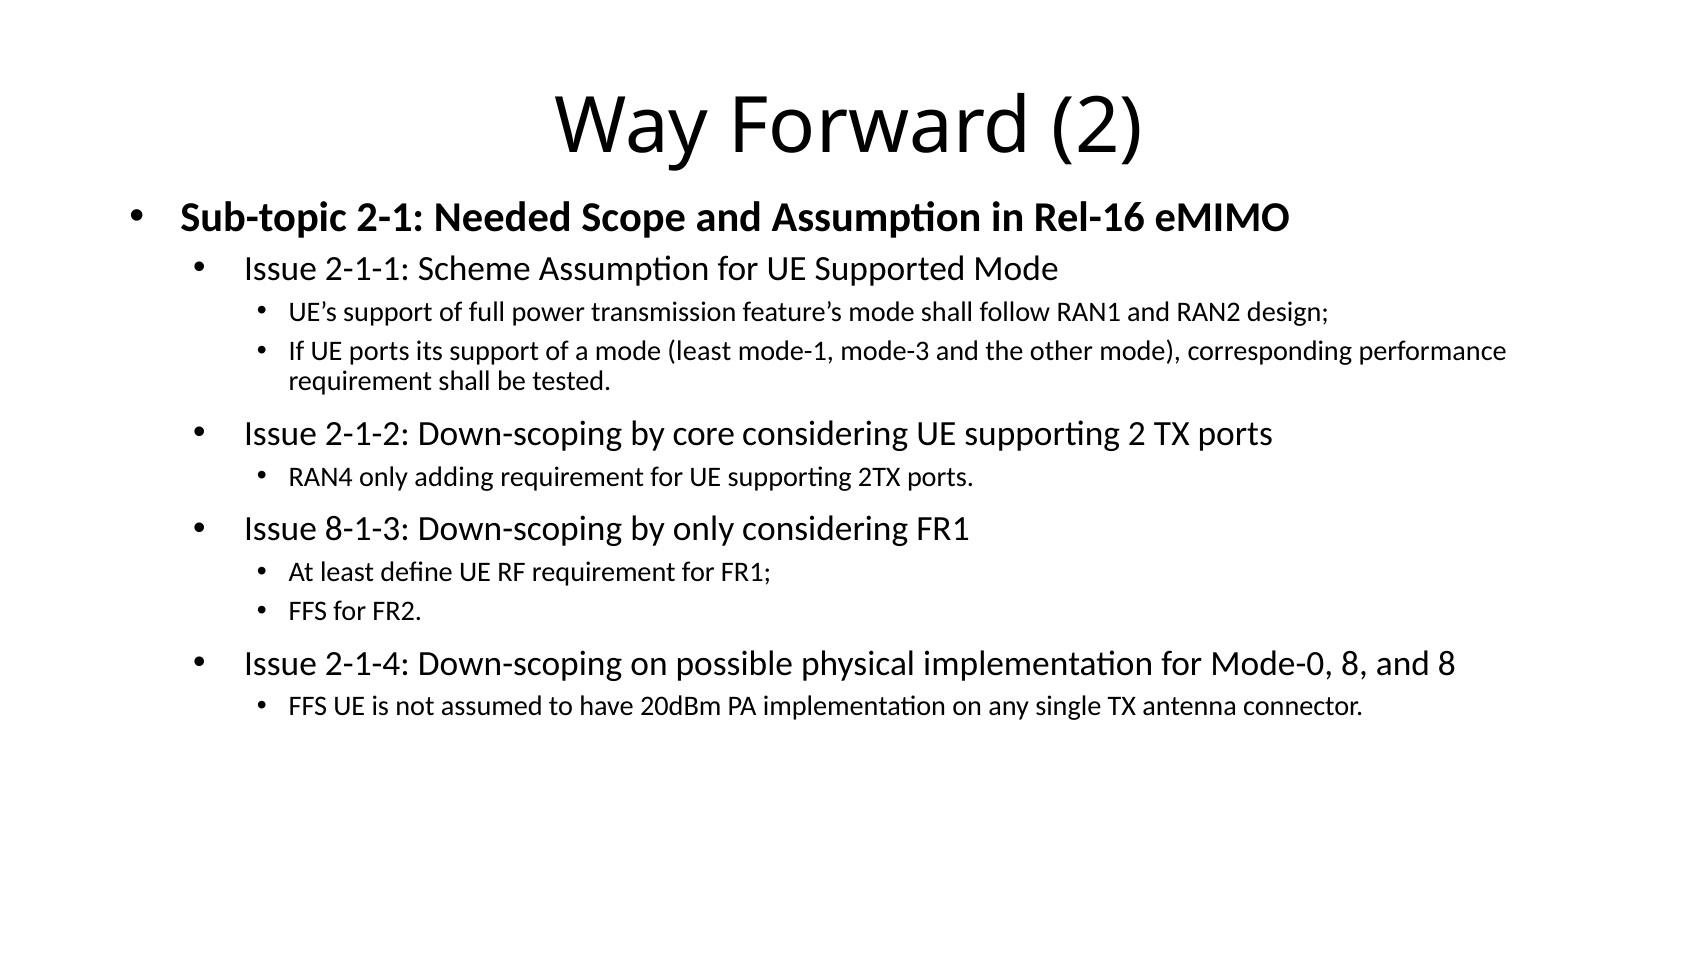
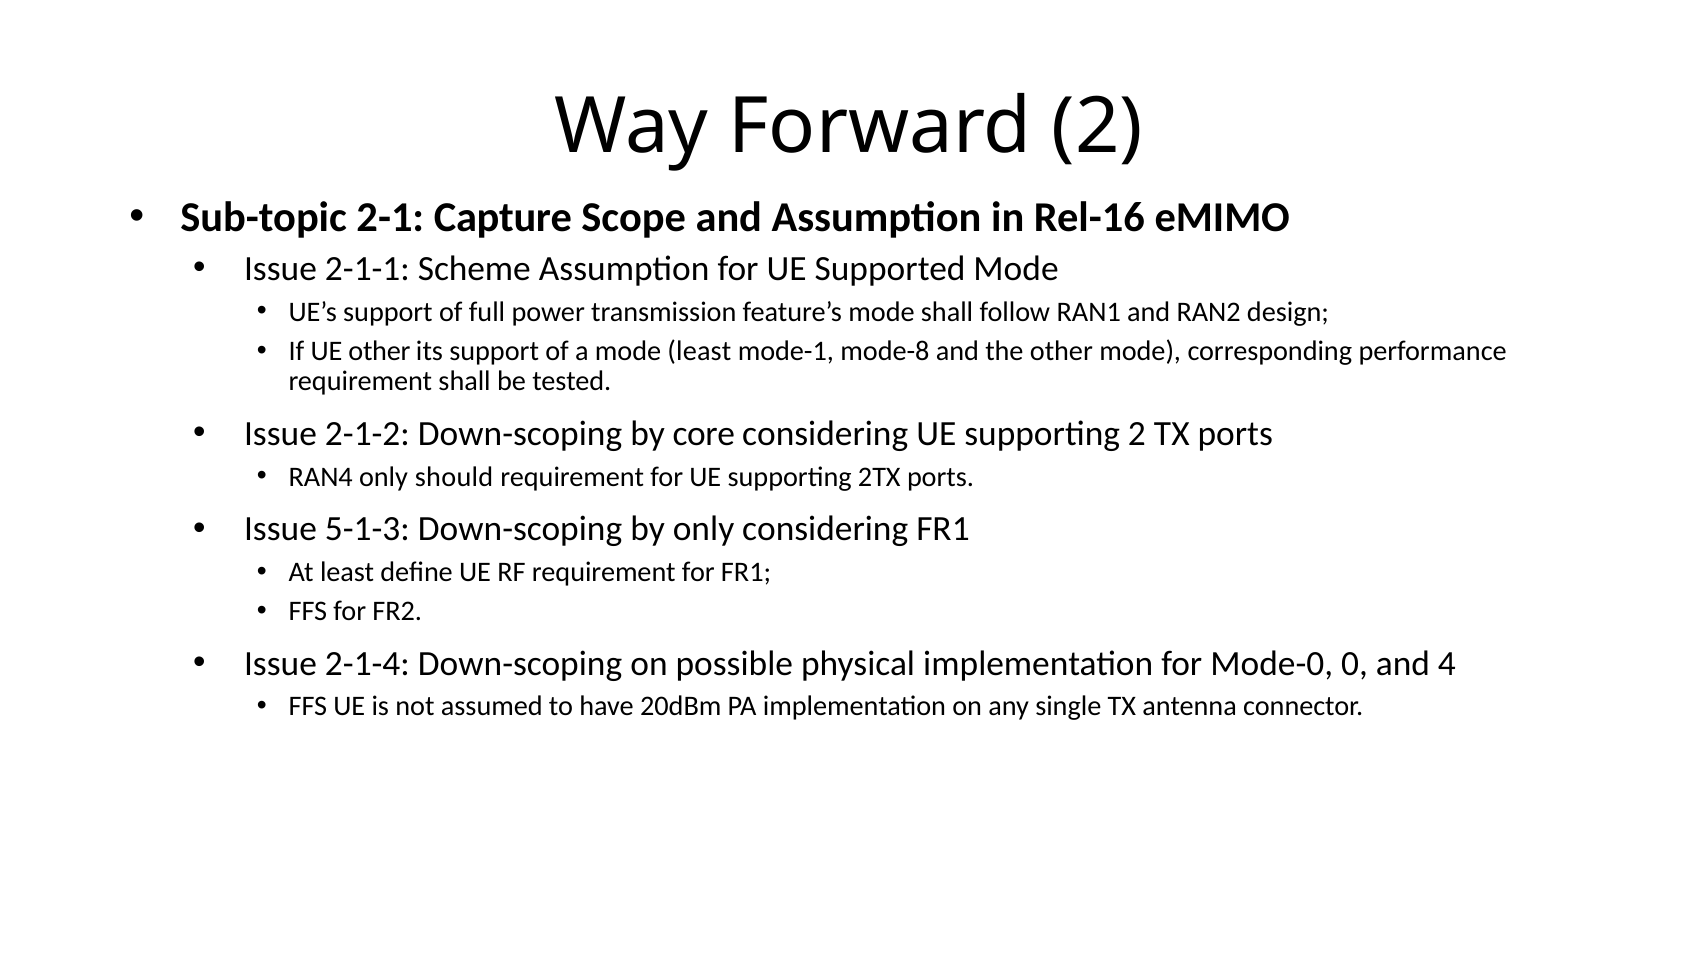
Needed: Needed -> Capture
UE ports: ports -> other
mode-3: mode-3 -> mode-8
adding: adding -> should
8-1-3: 8-1-3 -> 5-1-3
Mode-0 8: 8 -> 0
and 8: 8 -> 4
